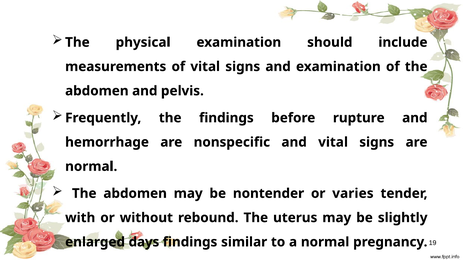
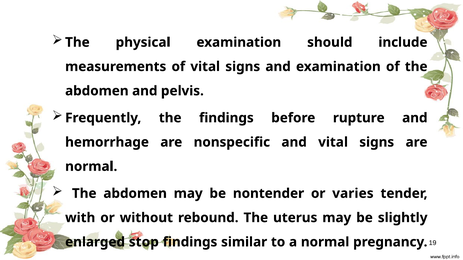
days: days -> stop
